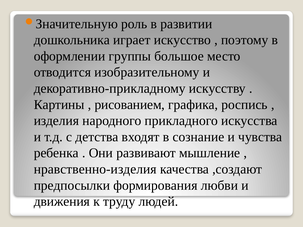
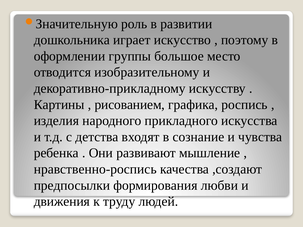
нравственно-изделия: нравственно-изделия -> нравственно-роспись
